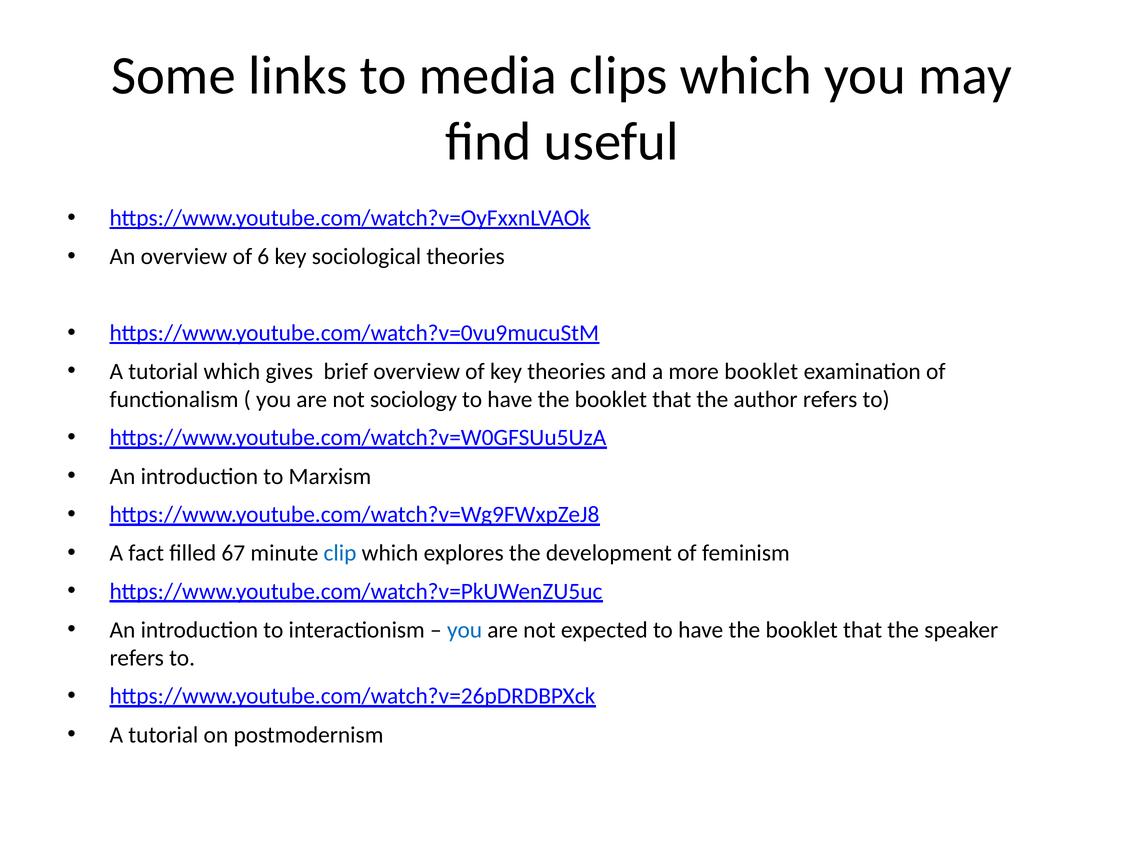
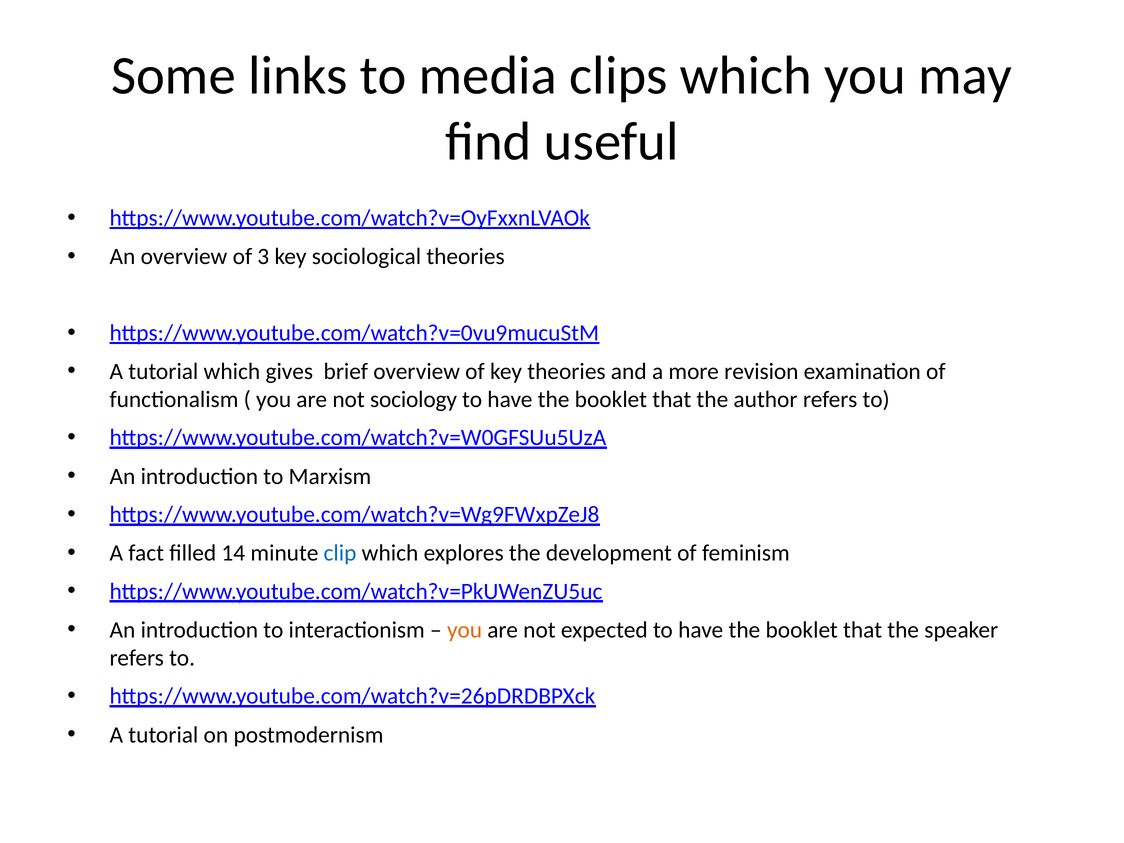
6: 6 -> 3
more booklet: booklet -> revision
67: 67 -> 14
you at (465, 630) colour: blue -> orange
